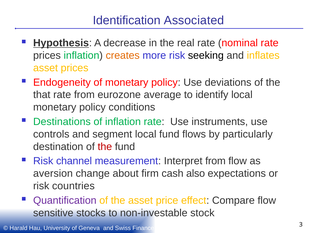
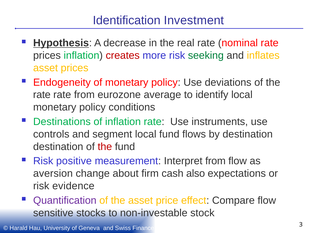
Associated: Associated -> Investment
creates colour: orange -> red
seeking colour: black -> green
that at (42, 95): that -> rate
by particularly: particularly -> destination
channel: channel -> positive
countries: countries -> evidence
